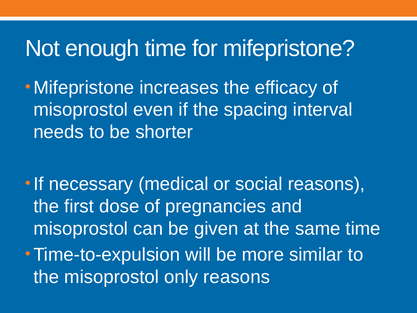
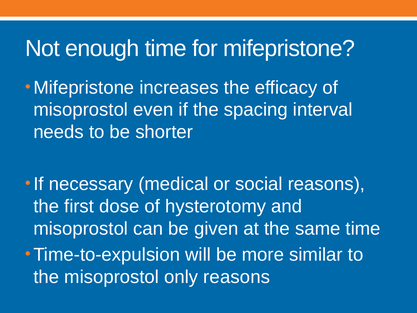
pregnancies: pregnancies -> hysterotomy
